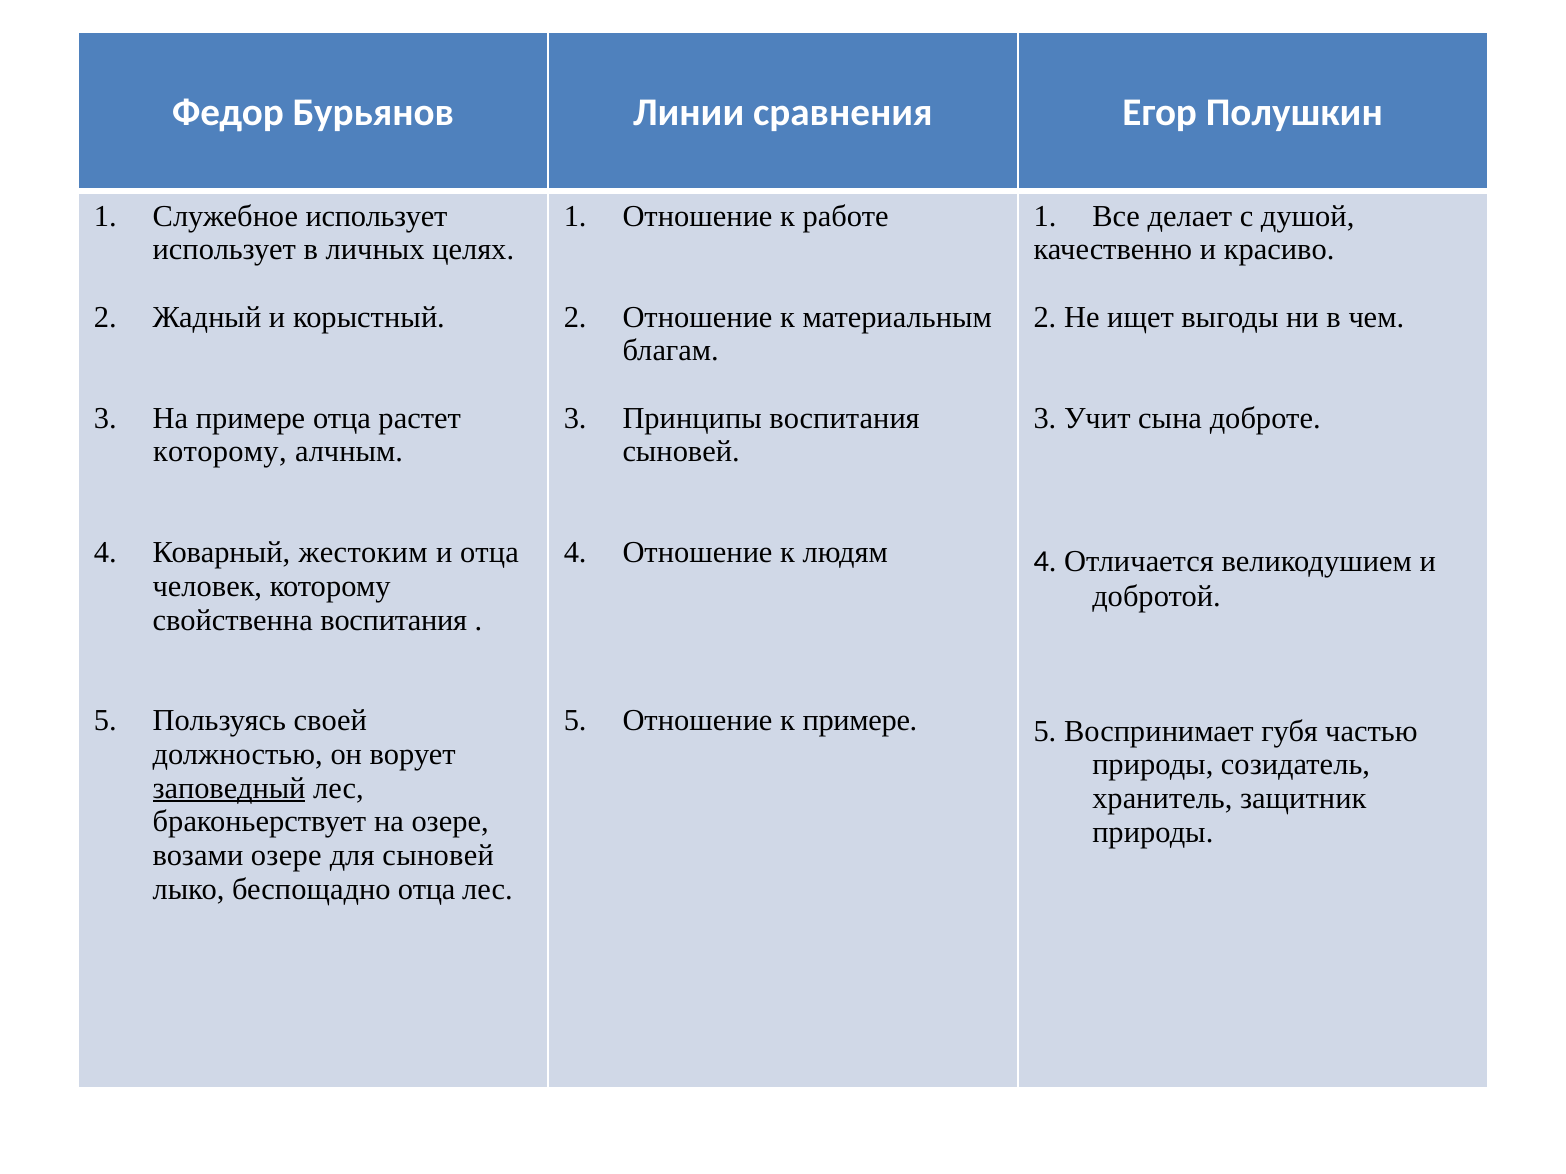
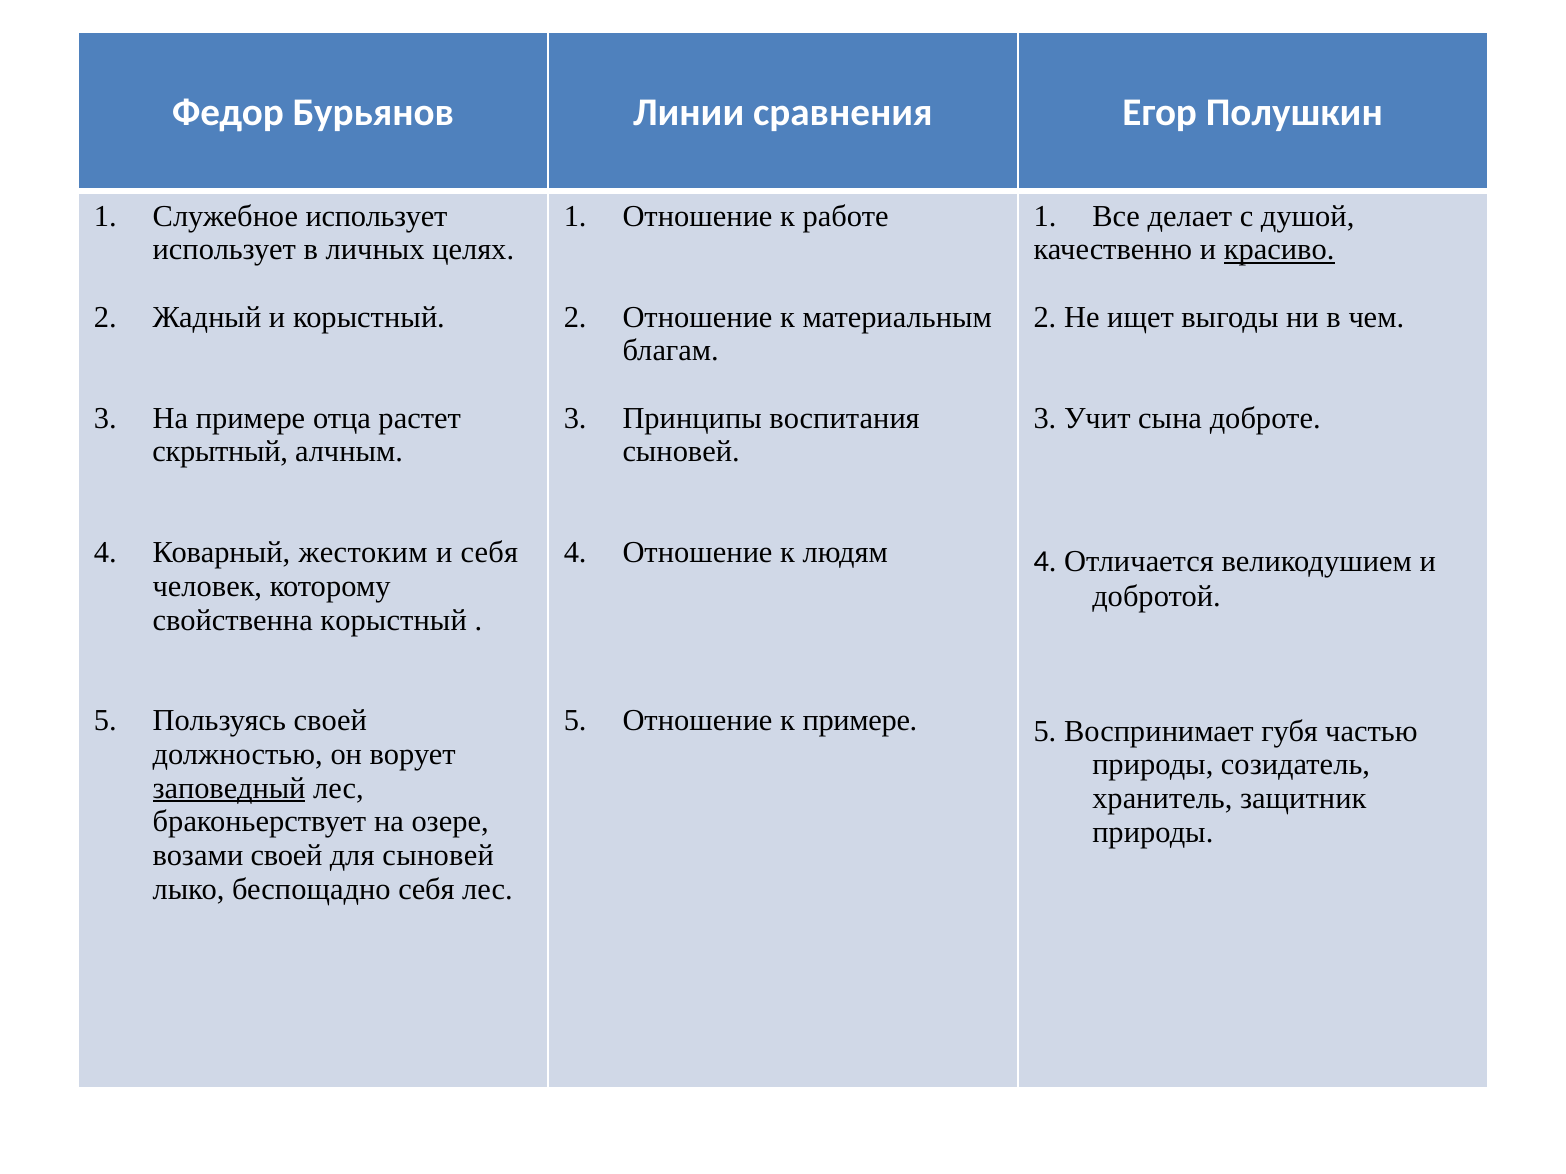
красиво underline: none -> present
которому at (220, 452): которому -> скрытный
и отца: отца -> себя
свойственна воспитания: воспитания -> корыстный
возами озере: озере -> своей
беспощадно отца: отца -> себя
